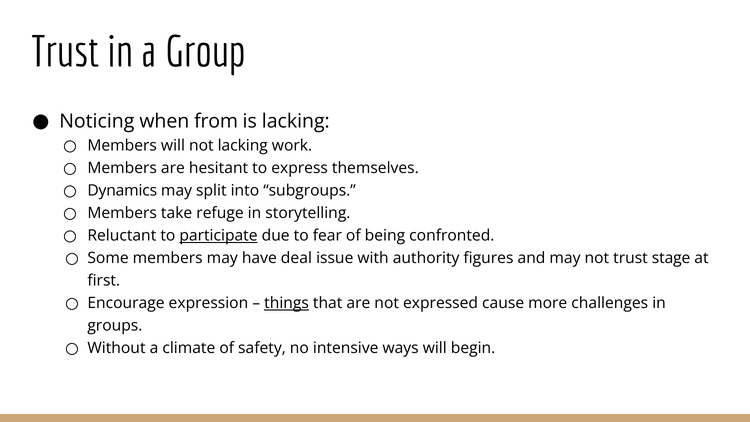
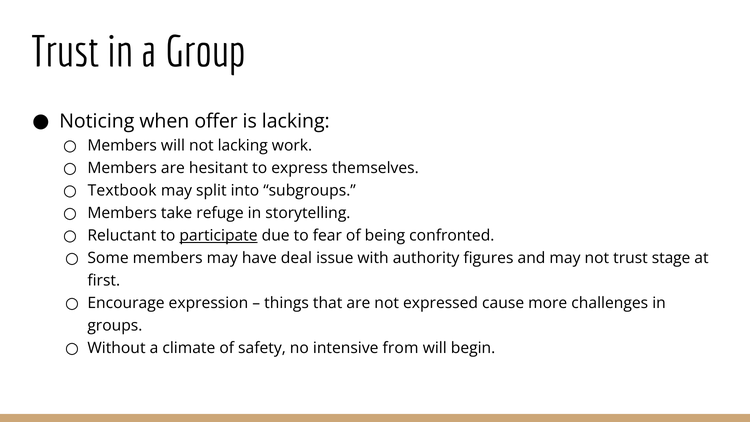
from: from -> offer
Dynamics: Dynamics -> Textbook
things underline: present -> none
ways: ways -> from
